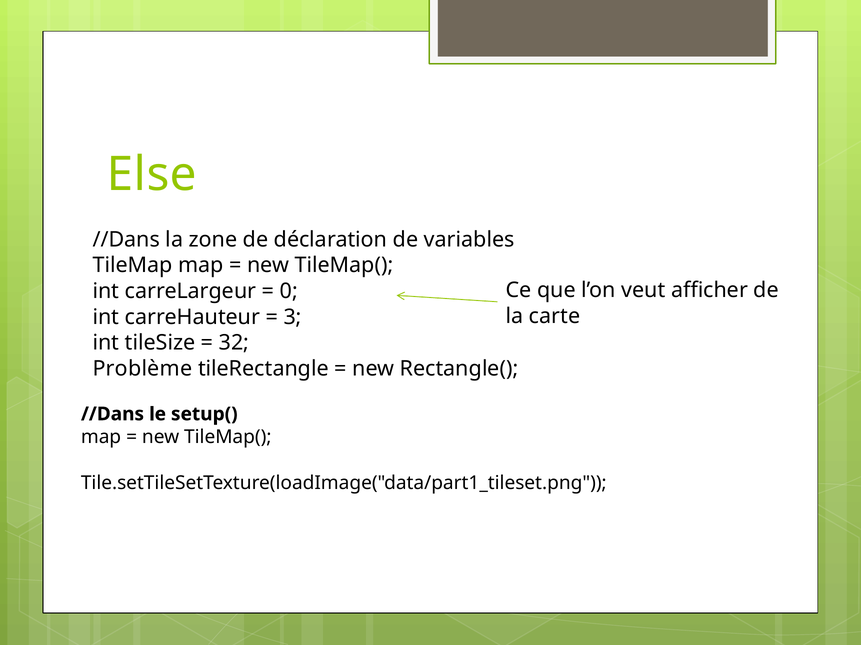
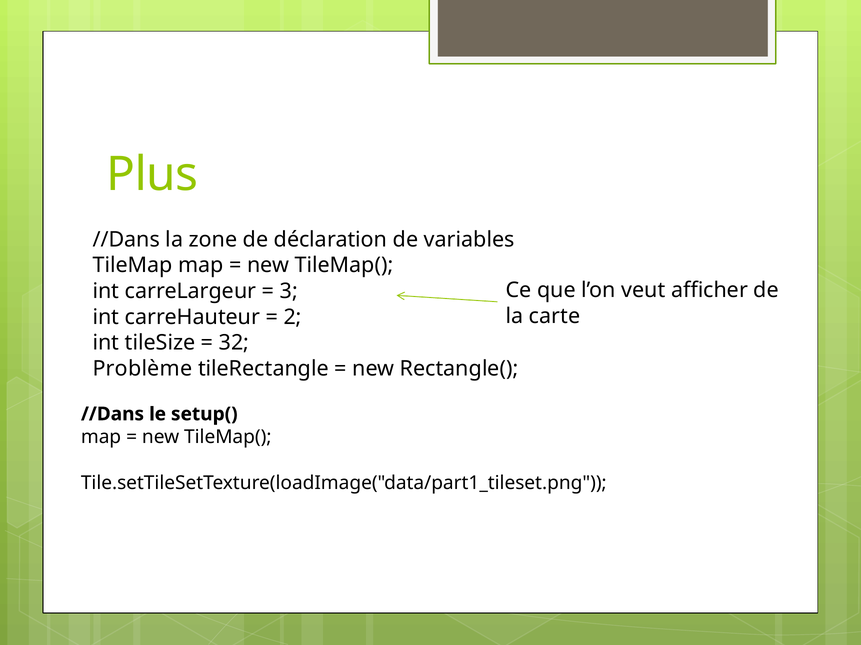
Else: Else -> Plus
0: 0 -> 3
3: 3 -> 2
